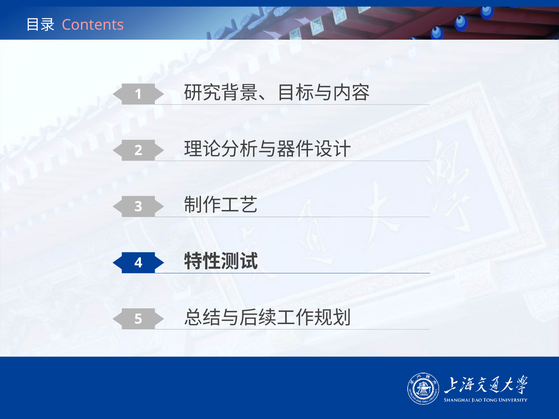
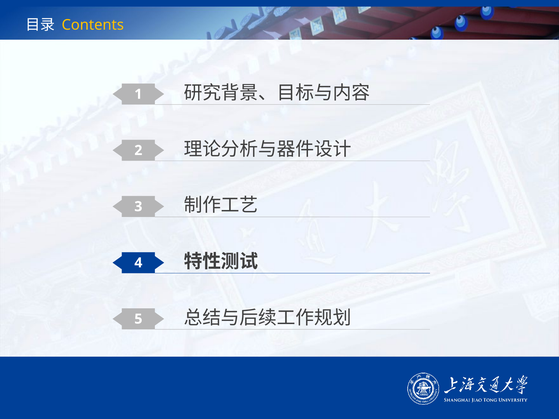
Contents colour: pink -> yellow
